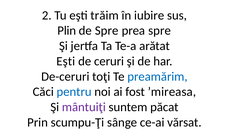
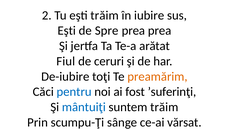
Plin at (67, 31): Plin -> Eşti
prea spre: spre -> prea
Eşti at (66, 61): Eşti -> Fiul
De-ceruri: De-ceruri -> De-iubire
preamărim colour: blue -> orange
’mireasa: ’mireasa -> ’suferinţi
mântuiţi colour: purple -> blue
suntem păcat: păcat -> trăim
